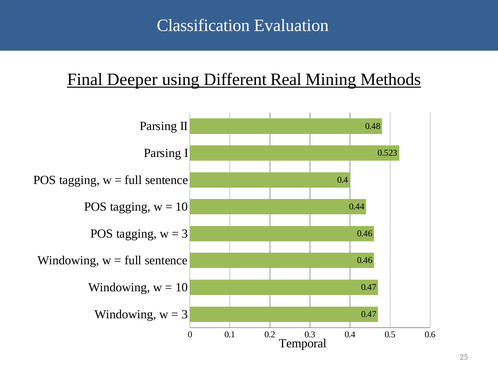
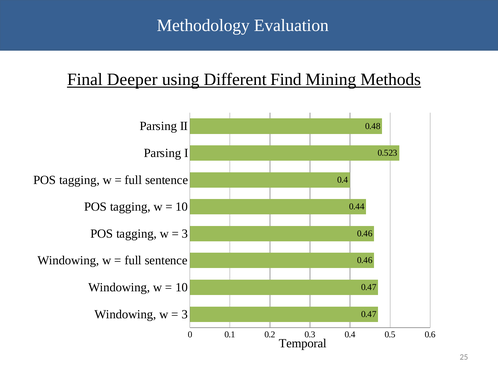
Classification: Classification -> Methodology
Real: Real -> Find
